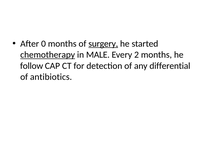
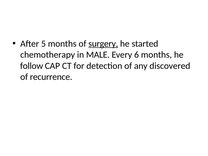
0: 0 -> 5
chemotherapy underline: present -> none
2: 2 -> 6
differential: differential -> discovered
antibiotics: antibiotics -> recurrence
